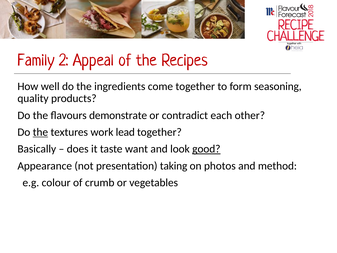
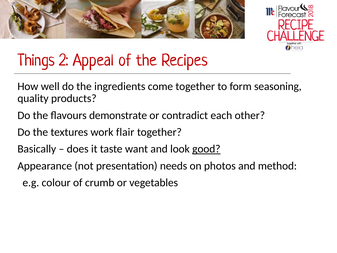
Family: Family -> Things
the at (40, 132) underline: present -> none
lead: lead -> flair
taking: taking -> needs
